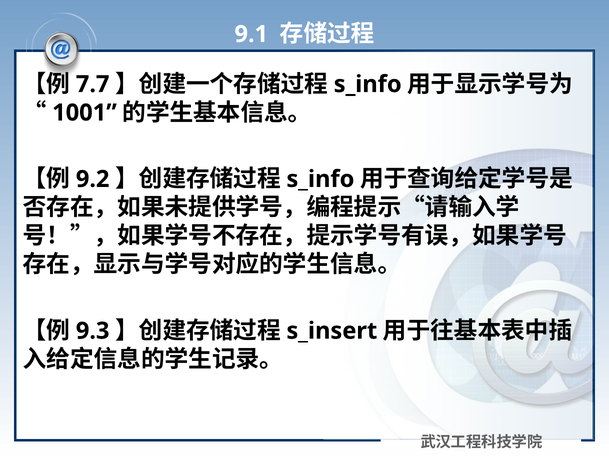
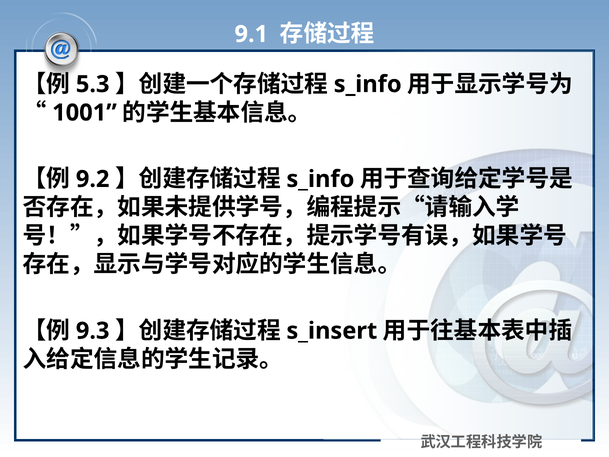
7.7: 7.7 -> 5.3
